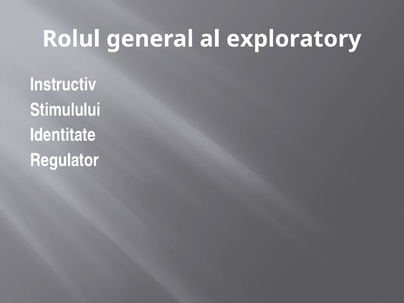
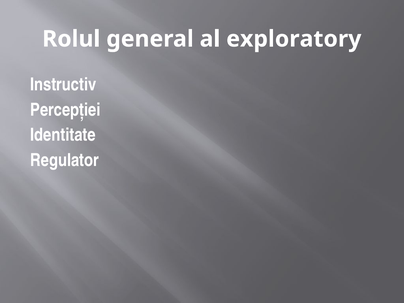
Stimulului: Stimulului -> Percepţiei
